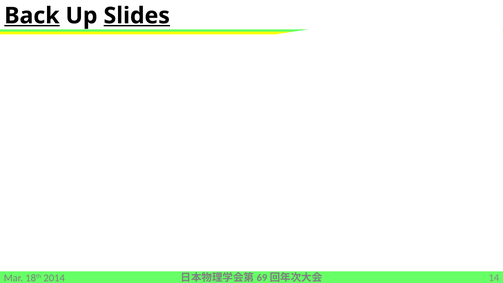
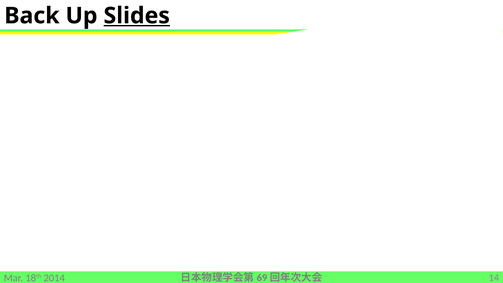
Back underline: present -> none
